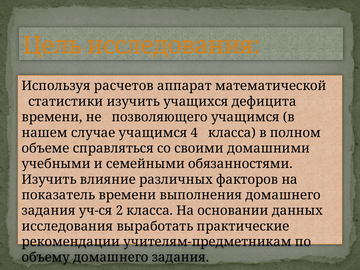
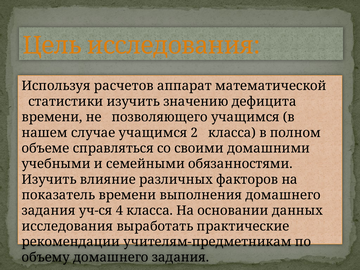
учащихся: учащихся -> значению
4: 4 -> 2
2: 2 -> 4
